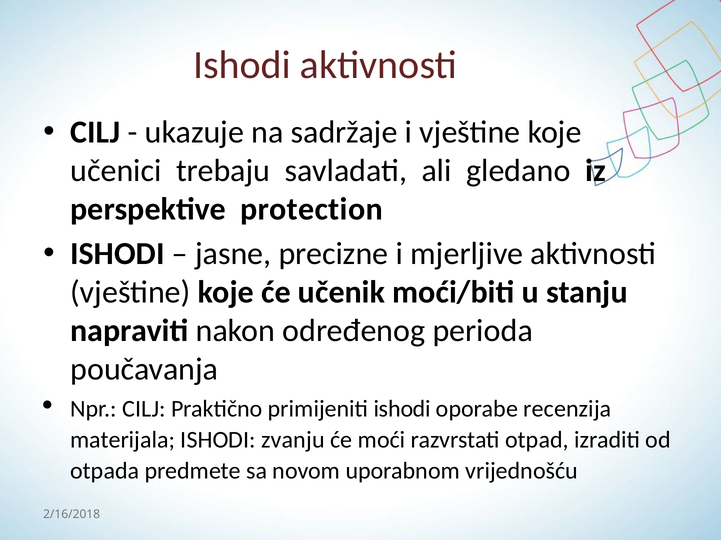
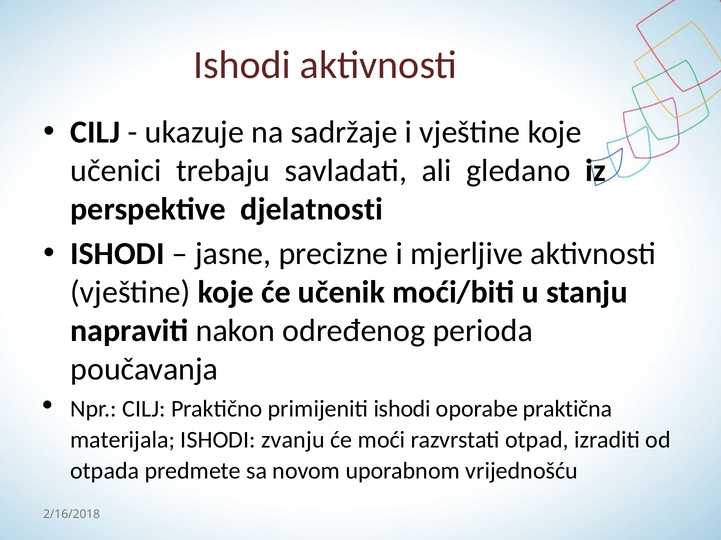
protection: protection -> djelatnosti
recenzija: recenzija -> praktična
